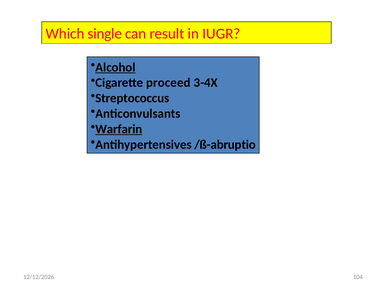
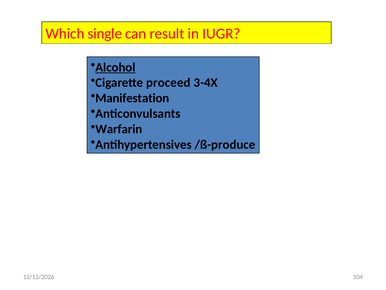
Streptococcus: Streptococcus -> Manifestation
Warfarin underline: present -> none
/ß-abruptio: /ß-abruptio -> /ß-produce
